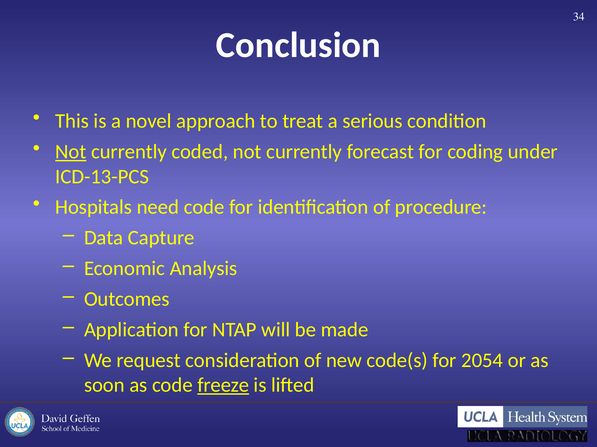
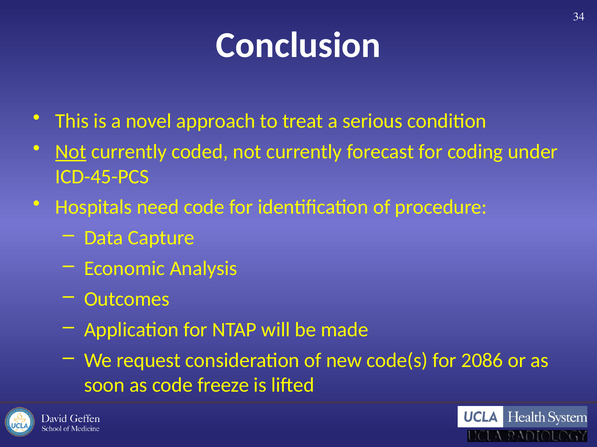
ICD-13-PCS: ICD-13-PCS -> ICD-45-PCS
2054: 2054 -> 2086
freeze underline: present -> none
